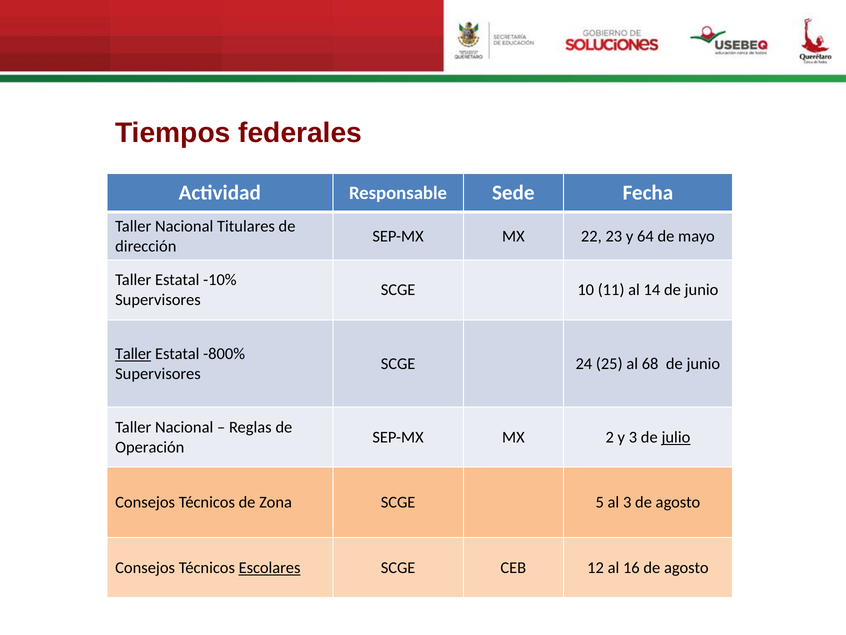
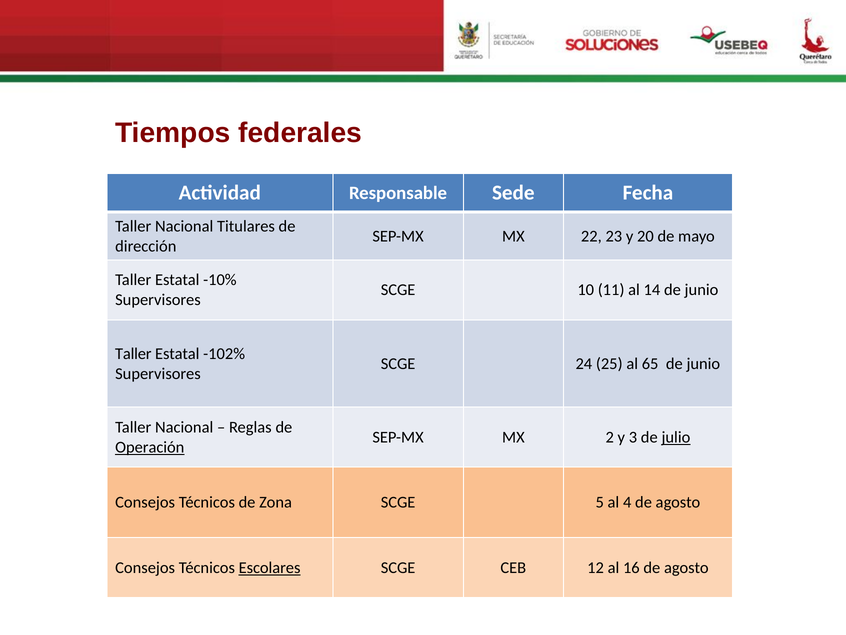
64: 64 -> 20
Taller at (133, 353) underline: present -> none
-800%: -800% -> -102%
68: 68 -> 65
Operación underline: none -> present
al 3: 3 -> 4
